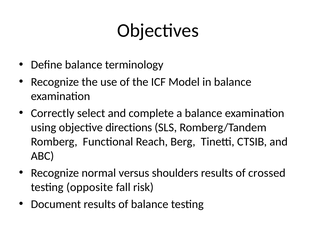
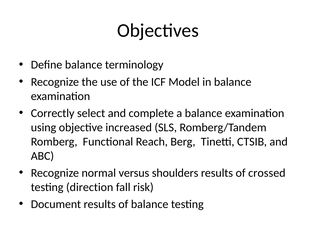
directions: directions -> increased
opposite: opposite -> direction
